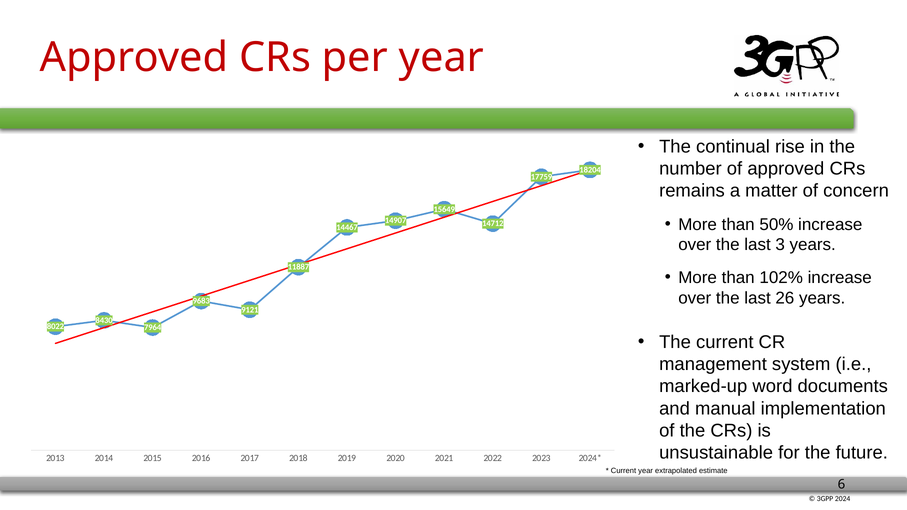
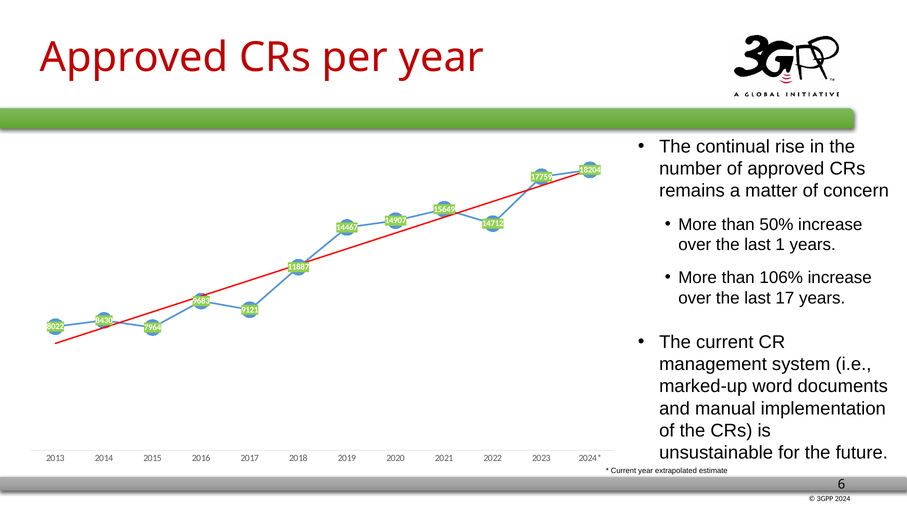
3: 3 -> 1
102%: 102% -> 106%
26: 26 -> 17
